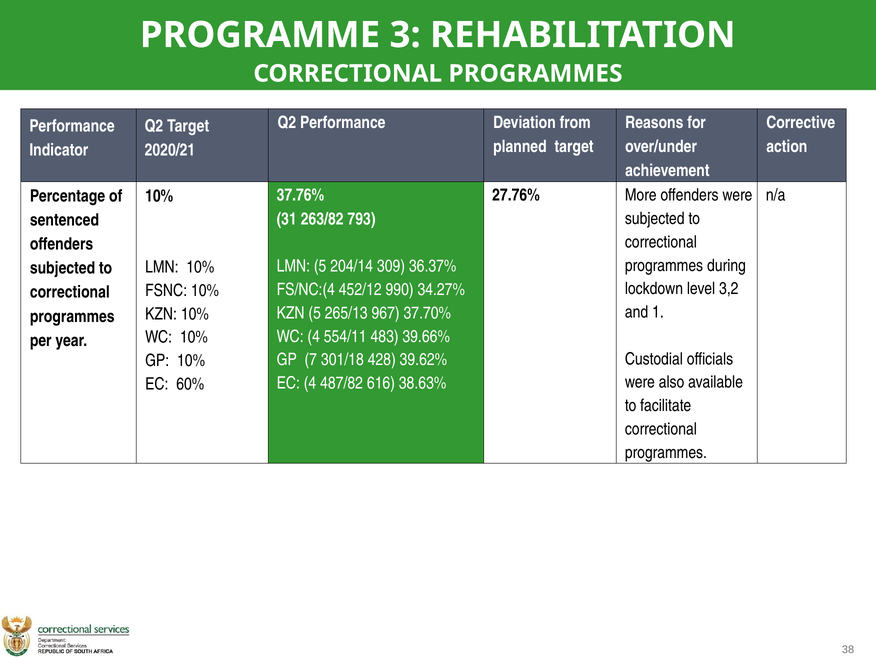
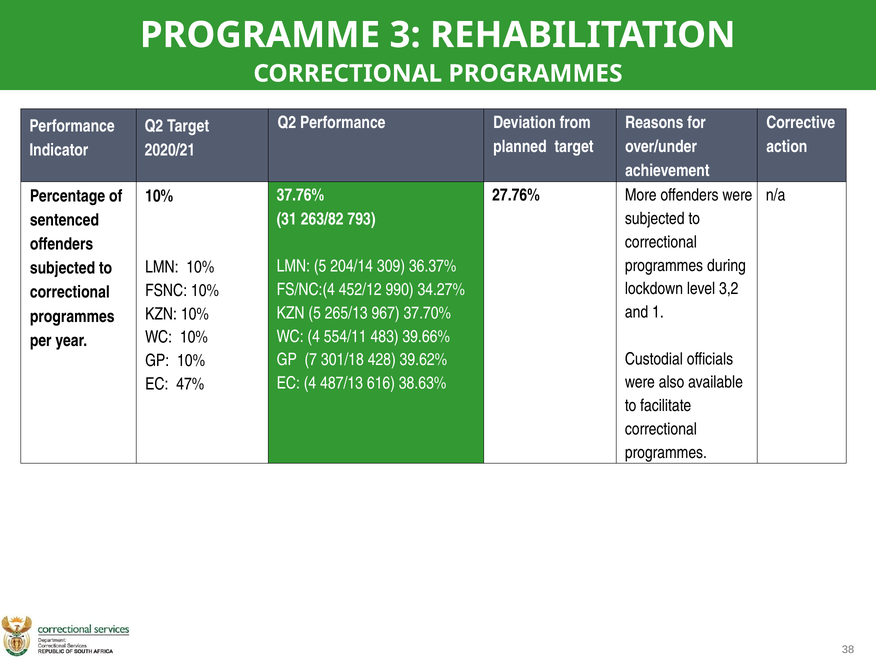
487/82: 487/82 -> 487/13
60%: 60% -> 47%
